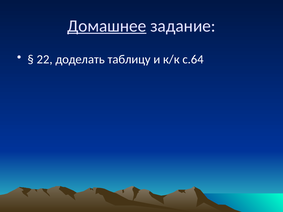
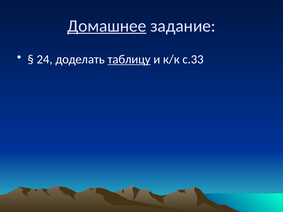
22: 22 -> 24
таблицу underline: none -> present
с.64: с.64 -> с.33
